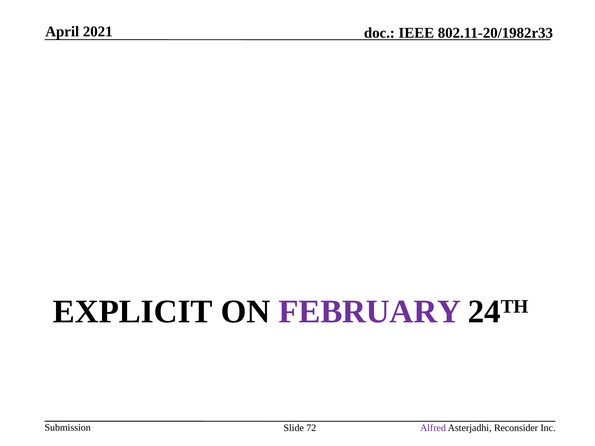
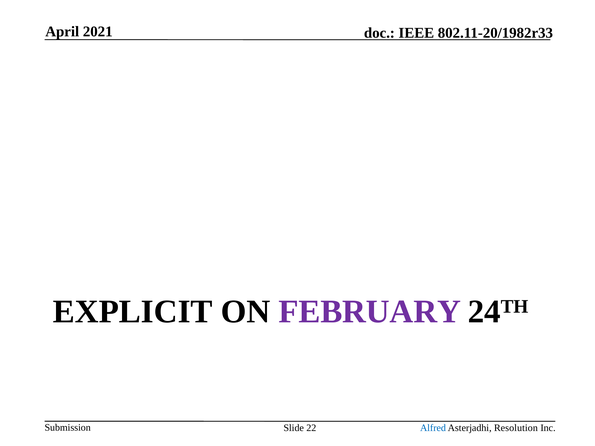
72: 72 -> 22
Alfred colour: purple -> blue
Reconsider: Reconsider -> Resolution
